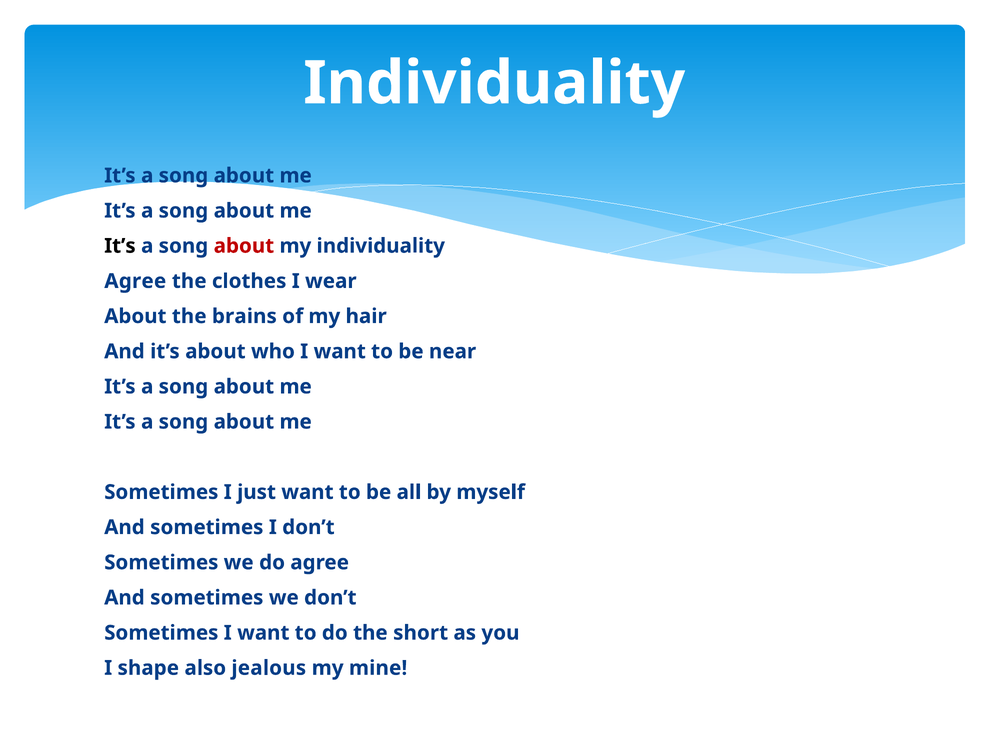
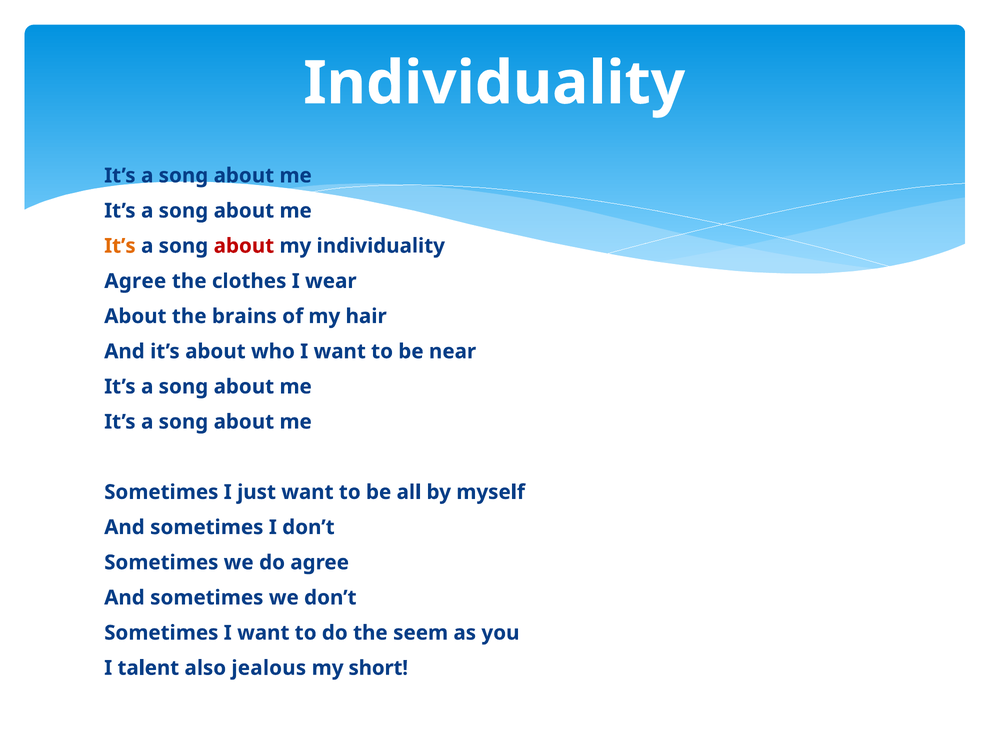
It’s at (120, 246) colour: black -> orange
short: short -> seem
shape: shape -> talent
mine: mine -> short
